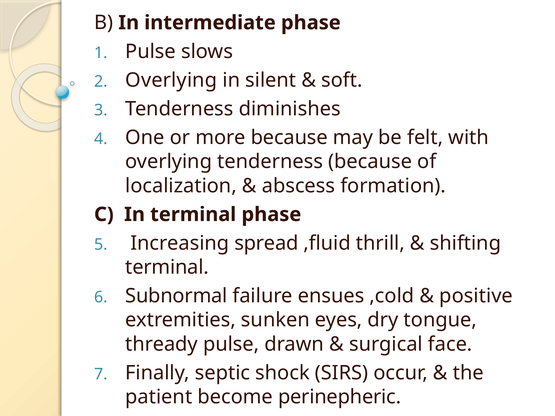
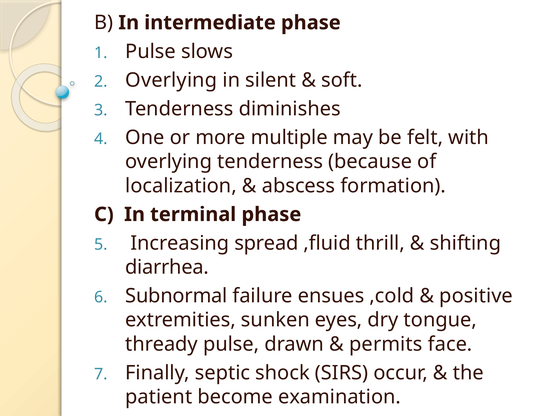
more because: because -> multiple
terminal at (167, 267): terminal -> diarrhea
surgical: surgical -> permits
perinepheric: perinepheric -> examination
